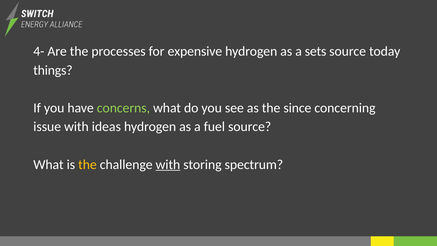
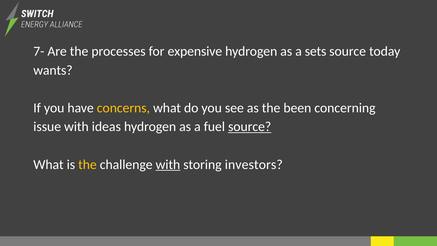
4-: 4- -> 7-
things: things -> wants
concerns colour: light green -> yellow
since: since -> been
source at (250, 127) underline: none -> present
spectrum: spectrum -> investors
